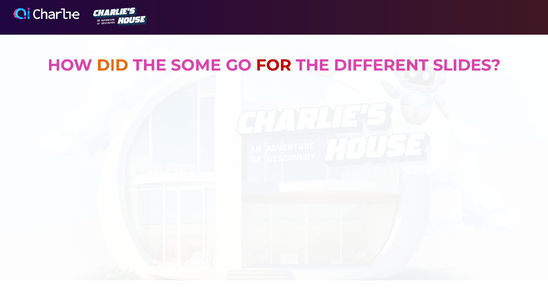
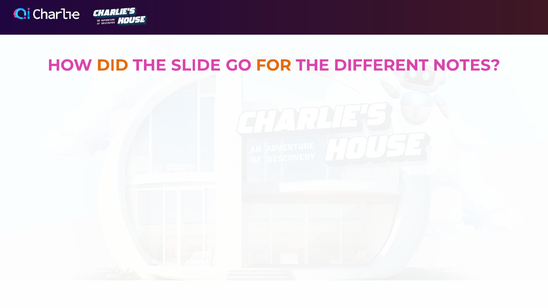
SOME: SOME -> SLIDE
FOR colour: red -> orange
SLIDES: SLIDES -> NOTES
